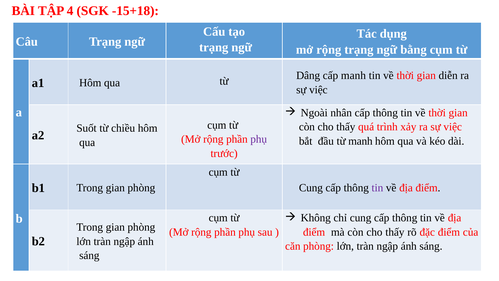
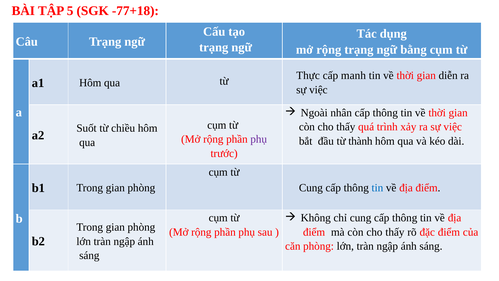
4: 4 -> 5
-15+18: -15+18 -> -77+18
Dâng: Dâng -> Thực
từ manh: manh -> thành
tin at (377, 188) colour: purple -> blue
